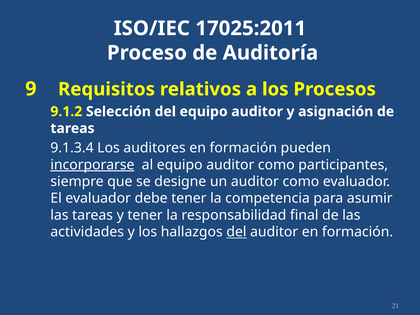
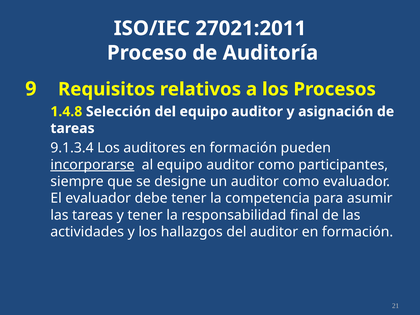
17025:2011: 17025:2011 -> 27021:2011
9.1.2: 9.1.2 -> 1.4.8
del at (236, 232) underline: present -> none
